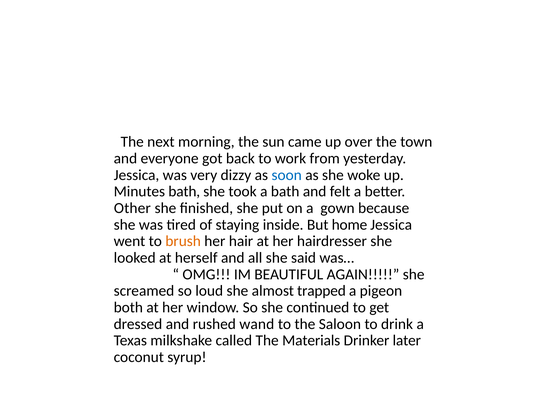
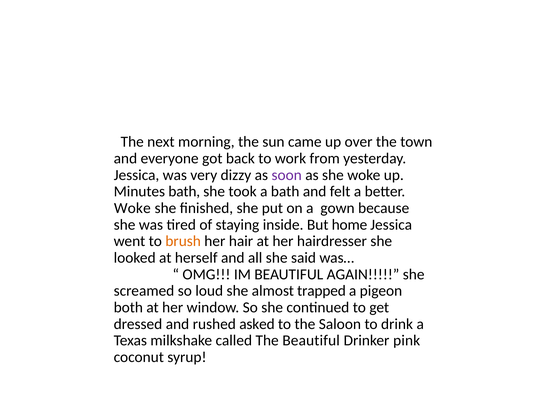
soon colour: blue -> purple
Other at (132, 208): Other -> Woke
wand: wand -> asked
The Materials: Materials -> Beautiful
later: later -> pink
